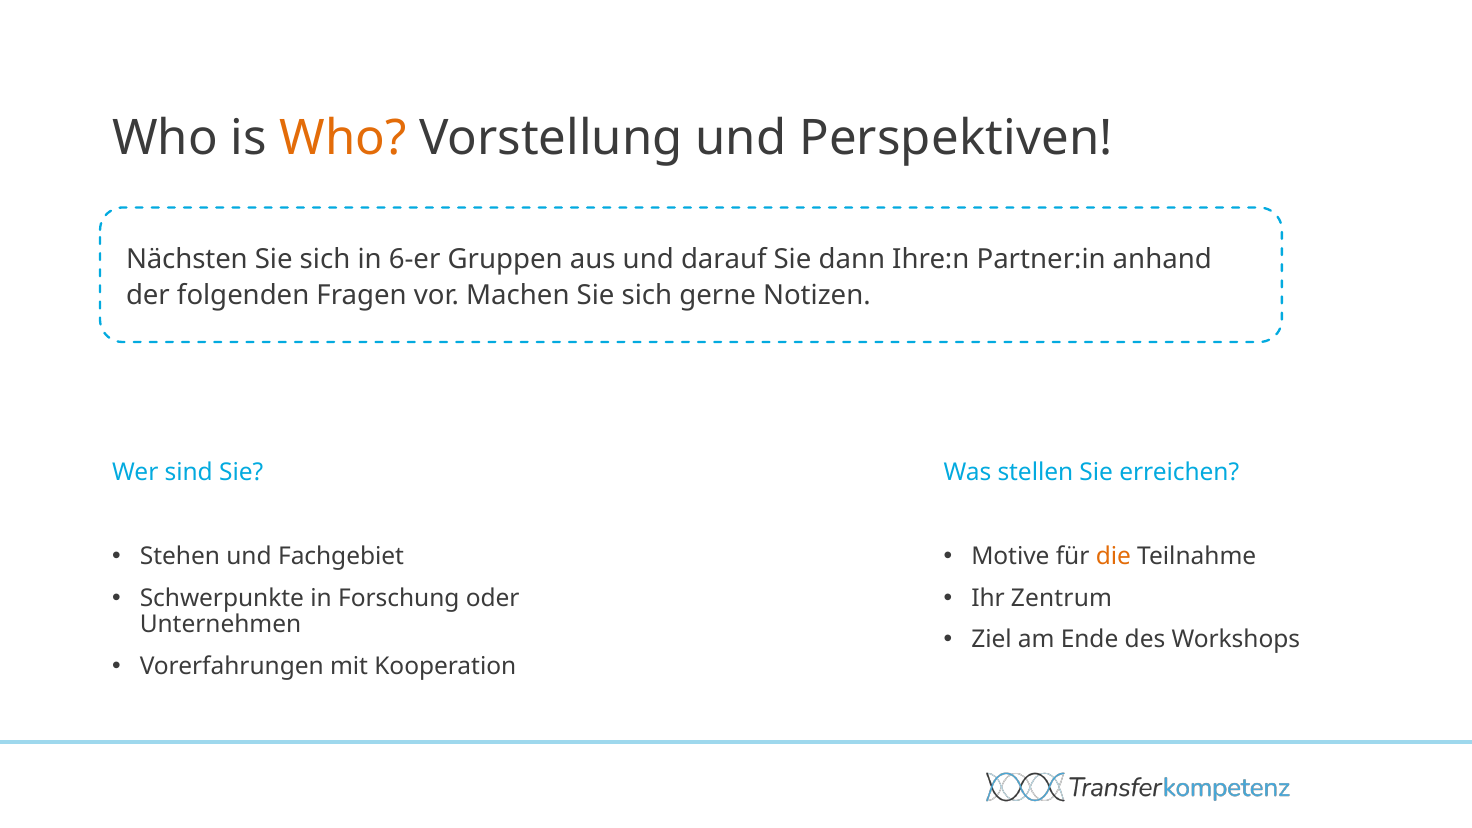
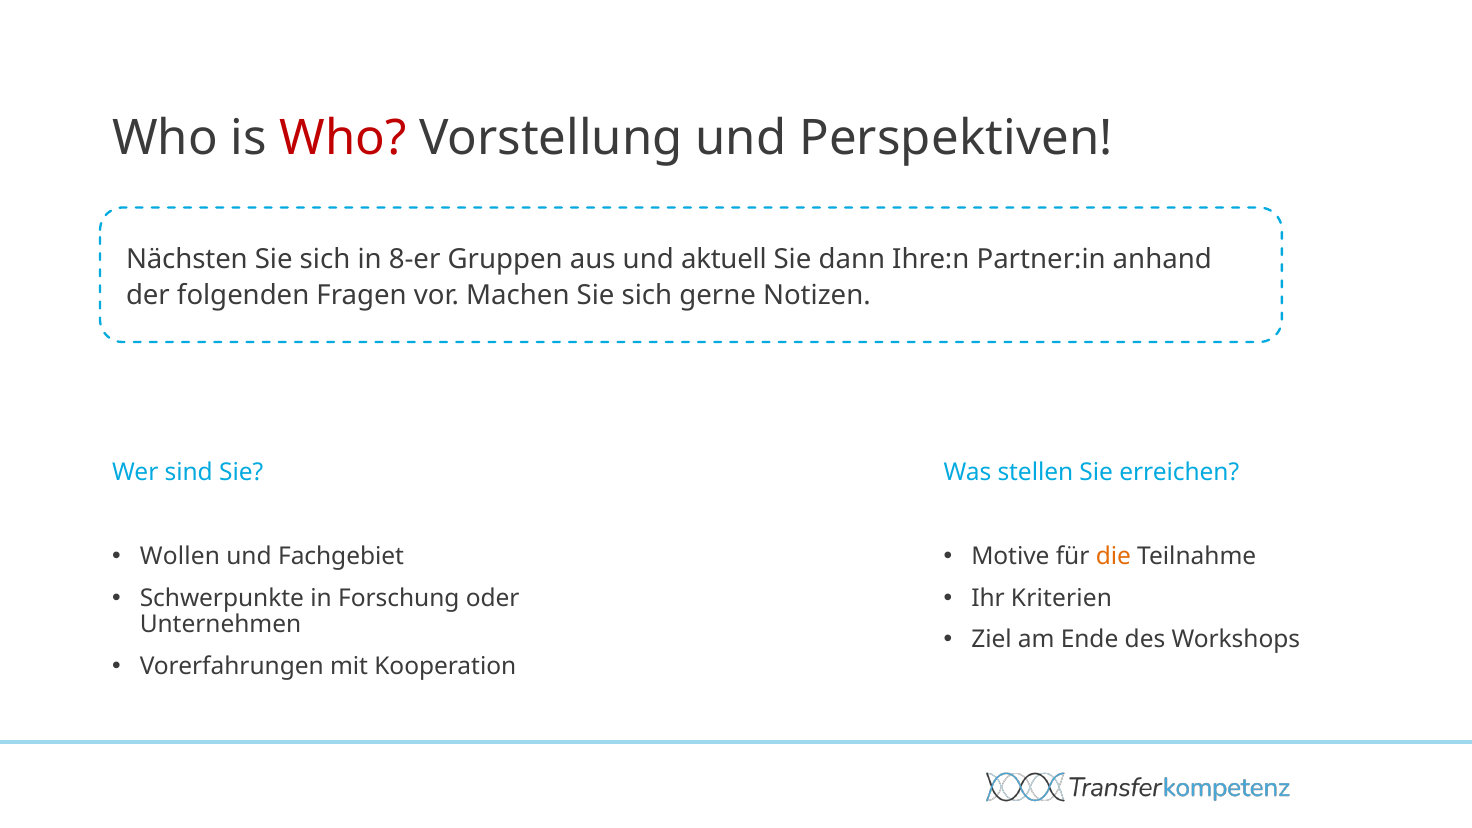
Who at (343, 138) colour: orange -> red
6-er: 6-er -> 8-er
darauf: darauf -> aktuell
Stehen: Stehen -> Wollen
Zentrum: Zentrum -> Kriterien
